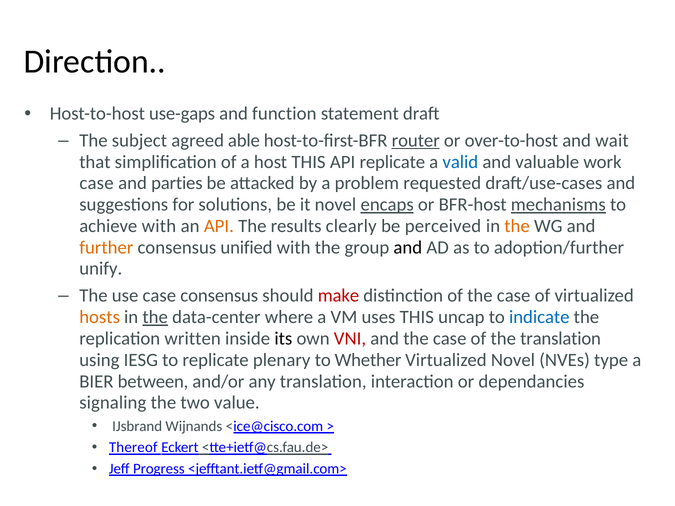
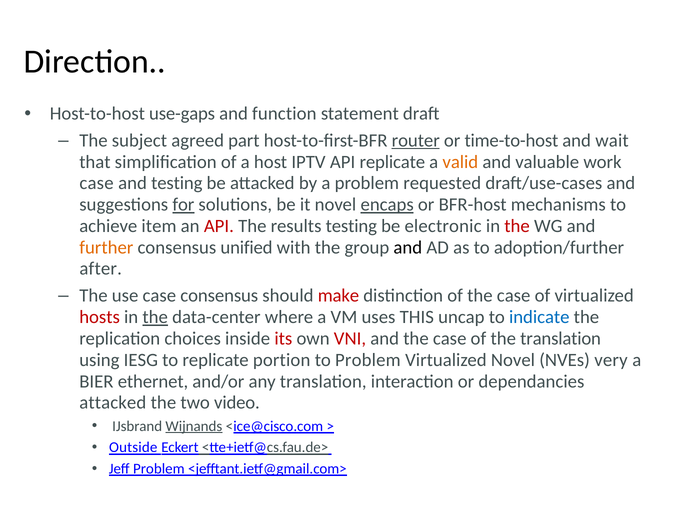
able: able -> part
over-to-host: over-to-host -> time-to-host
host THIS: THIS -> IPTV
valid colour: blue -> orange
and parties: parties -> testing
for underline: none -> present
mechanisms underline: present -> none
achieve with: with -> item
API at (219, 226) colour: orange -> red
results clearly: clearly -> testing
perceived: perceived -> electronic
the at (517, 226) colour: orange -> red
unify: unify -> after
hosts colour: orange -> red
written: written -> choices
its colour: black -> red
plenary: plenary -> portion
to Whether: Whether -> Problem
type: type -> very
between: between -> ethernet
signaling at (113, 403): signaling -> attacked
value: value -> video
Wijnands underline: none -> present
Thereof: Thereof -> Outside
Jeff Progress: Progress -> Problem
